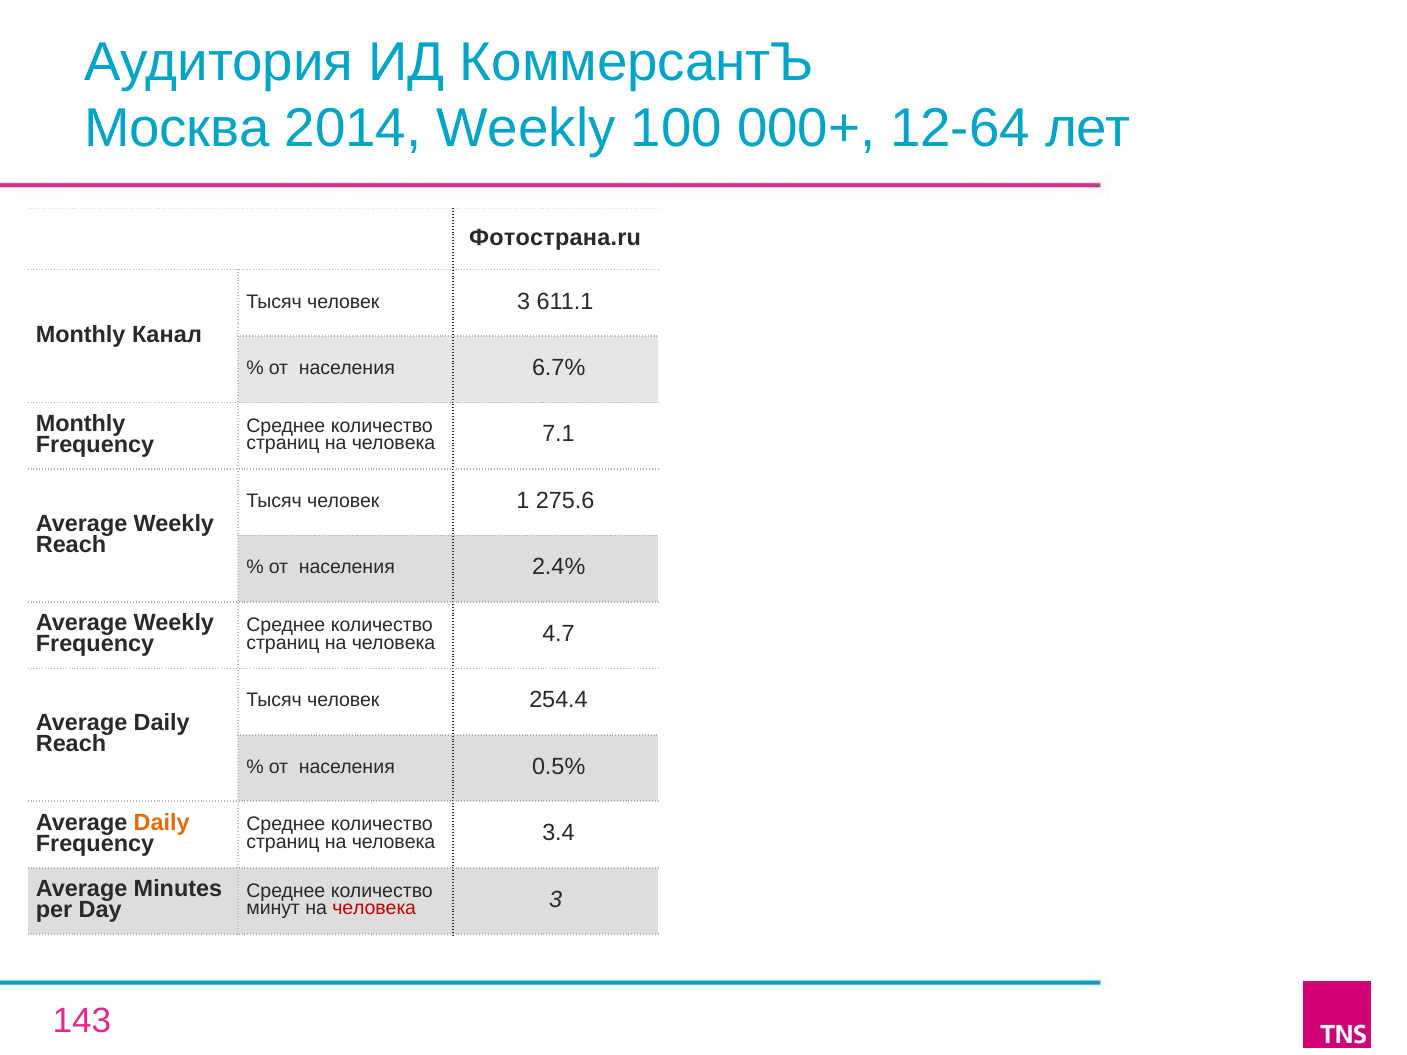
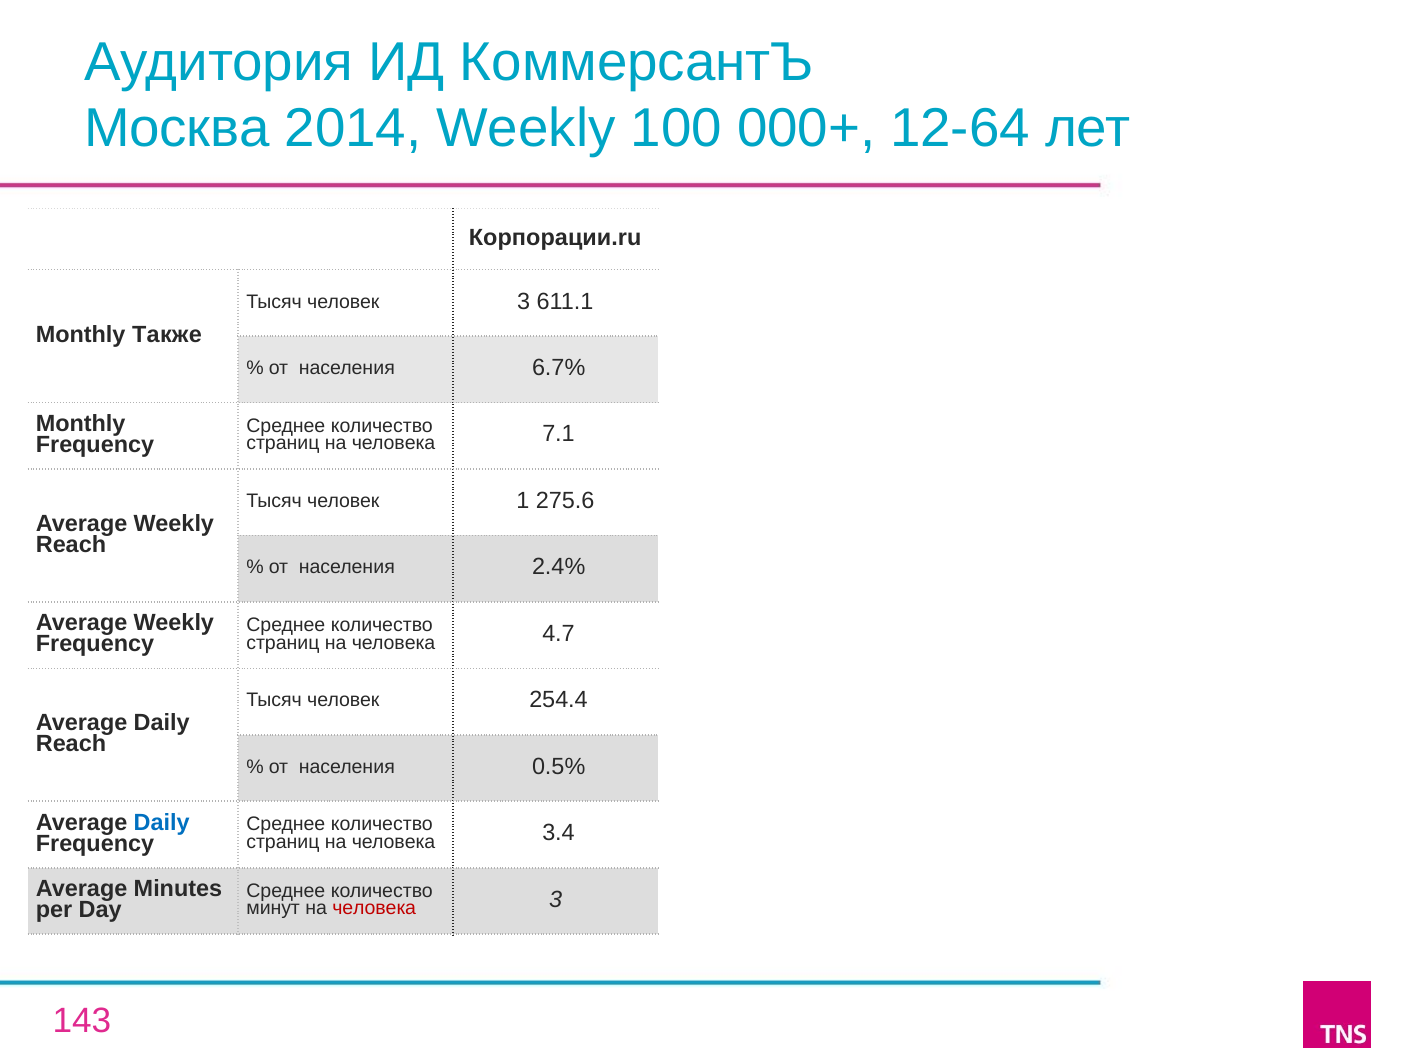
Фотострана.ru: Фотострана.ru -> Корпорации.ru
Канал: Канал -> Также
Daily at (162, 823) colour: orange -> blue
